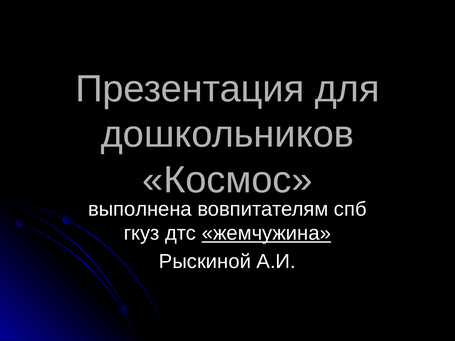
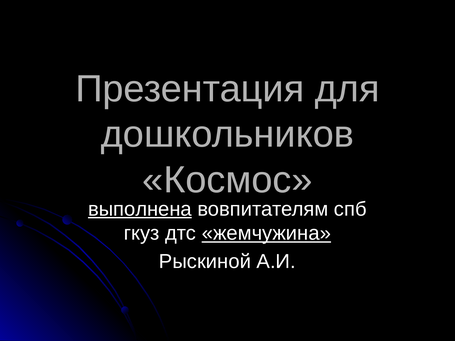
выполнена underline: none -> present
